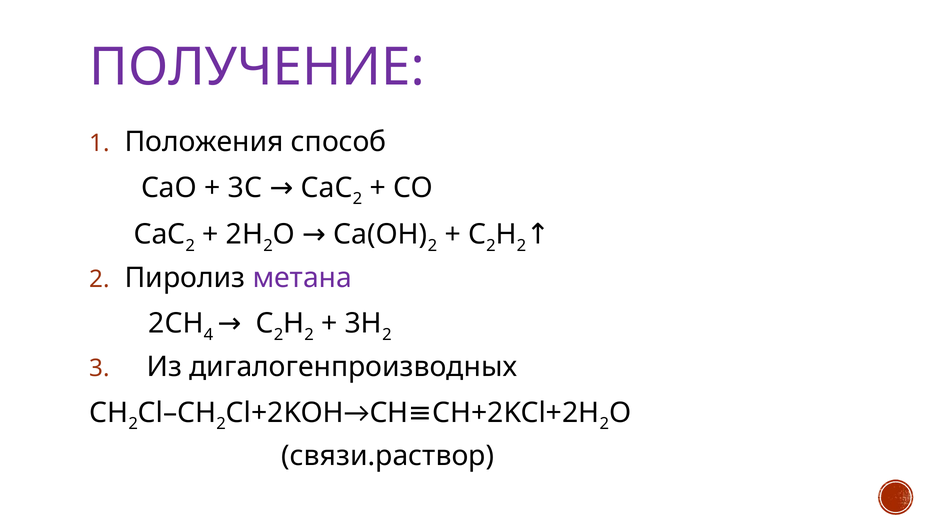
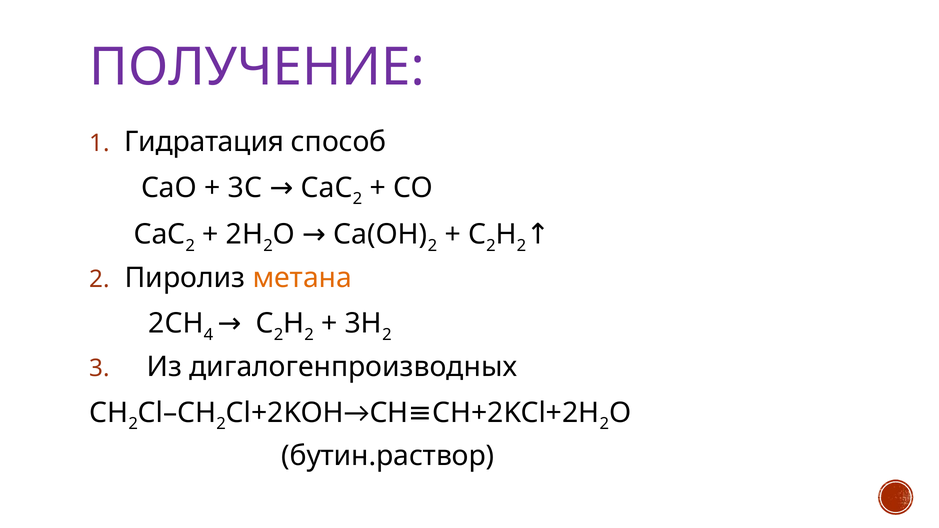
Положения: Положения -> Гидратация
метана colour: purple -> orange
связи.раствор: связи.раствор -> бутин.раствор
